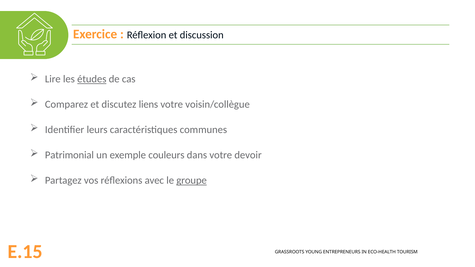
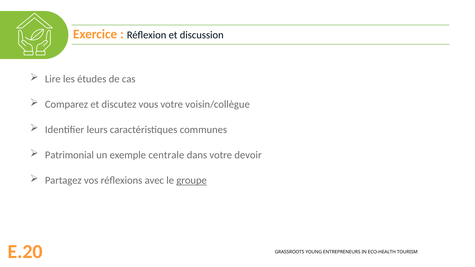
études underline: present -> none
liens: liens -> vous
couleurs: couleurs -> centrale
E.15: E.15 -> E.20
